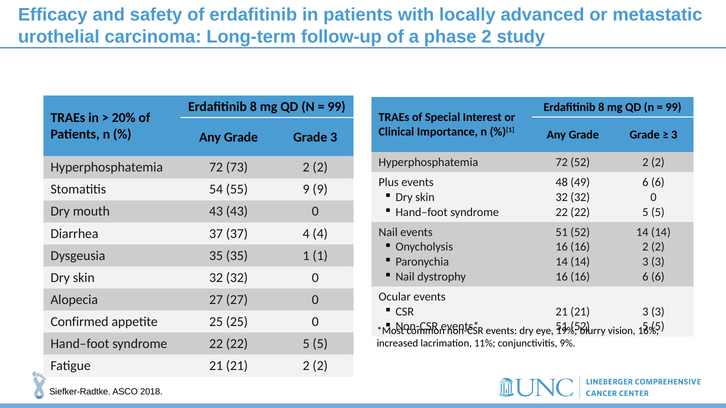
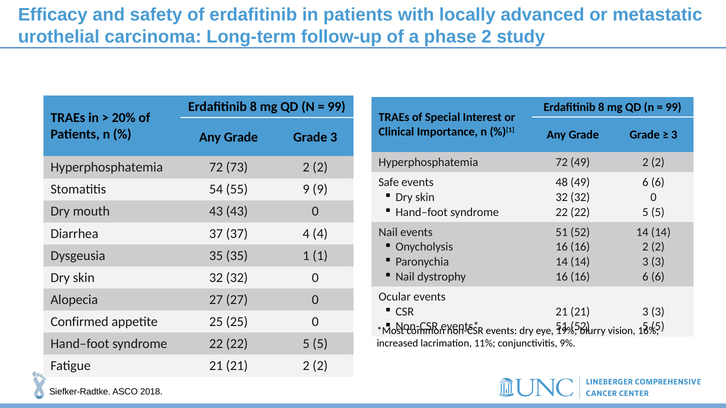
72 52: 52 -> 49
Plus: Plus -> Safe
